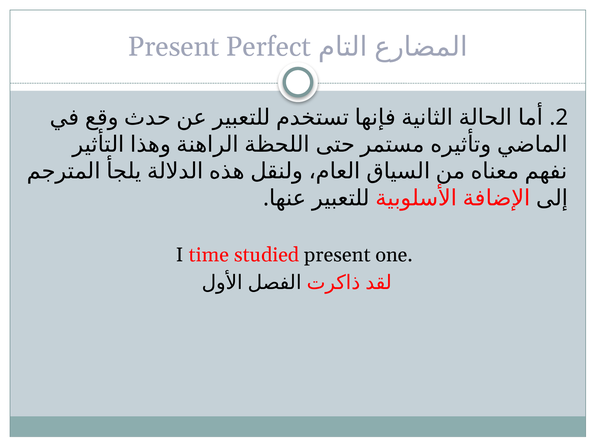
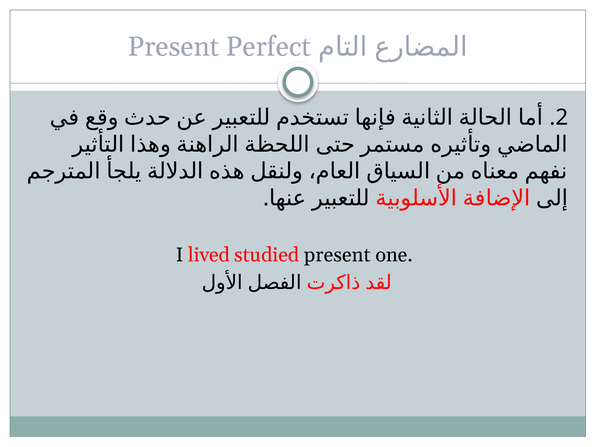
time: time -> lived
